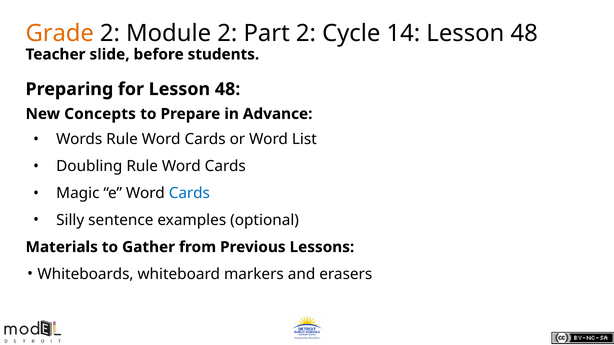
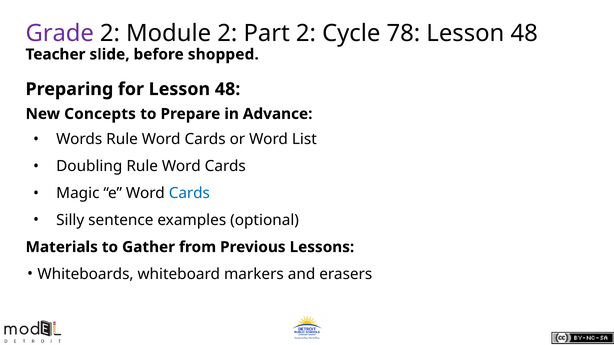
Grade colour: orange -> purple
14: 14 -> 78
students: students -> shopped
